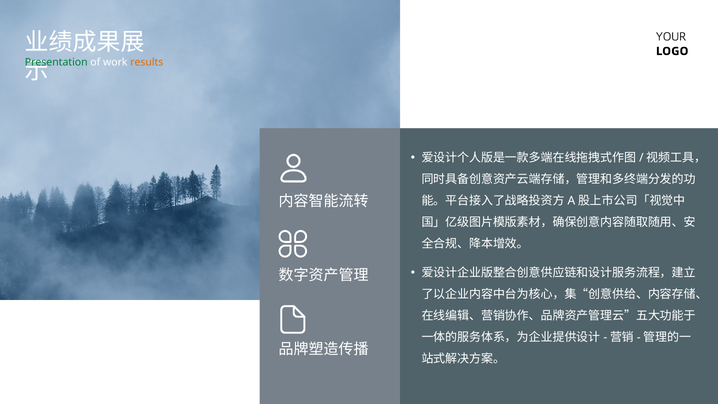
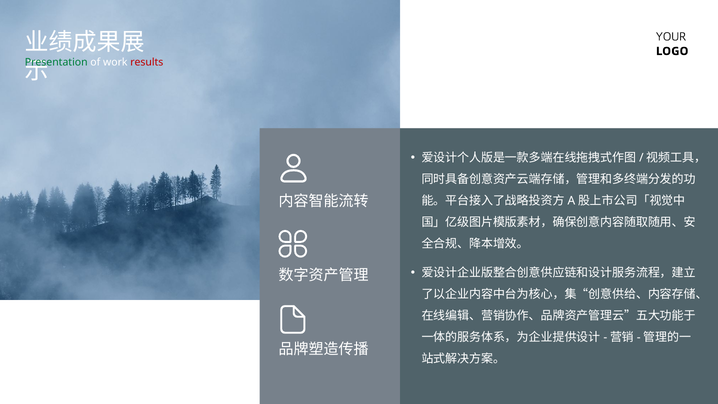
results colour: orange -> red
